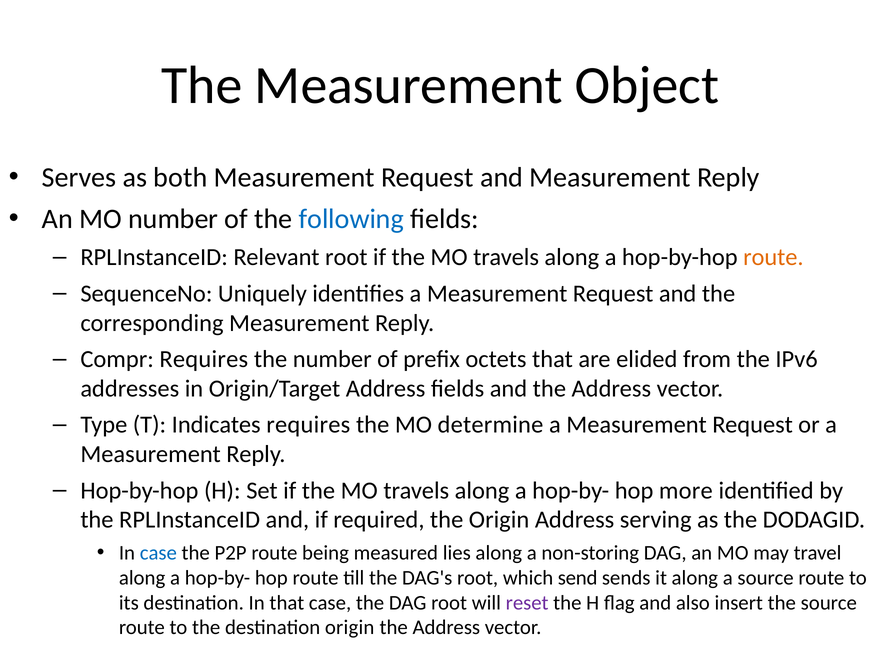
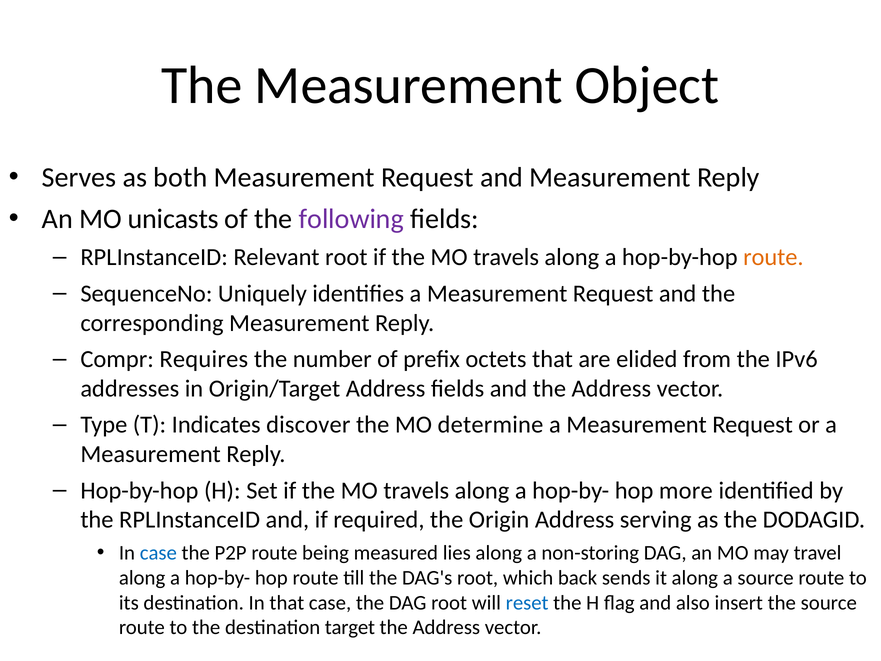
MO number: number -> unicasts
following colour: blue -> purple
Indicates requires: requires -> discover
send: send -> back
reset colour: purple -> blue
destination origin: origin -> target
